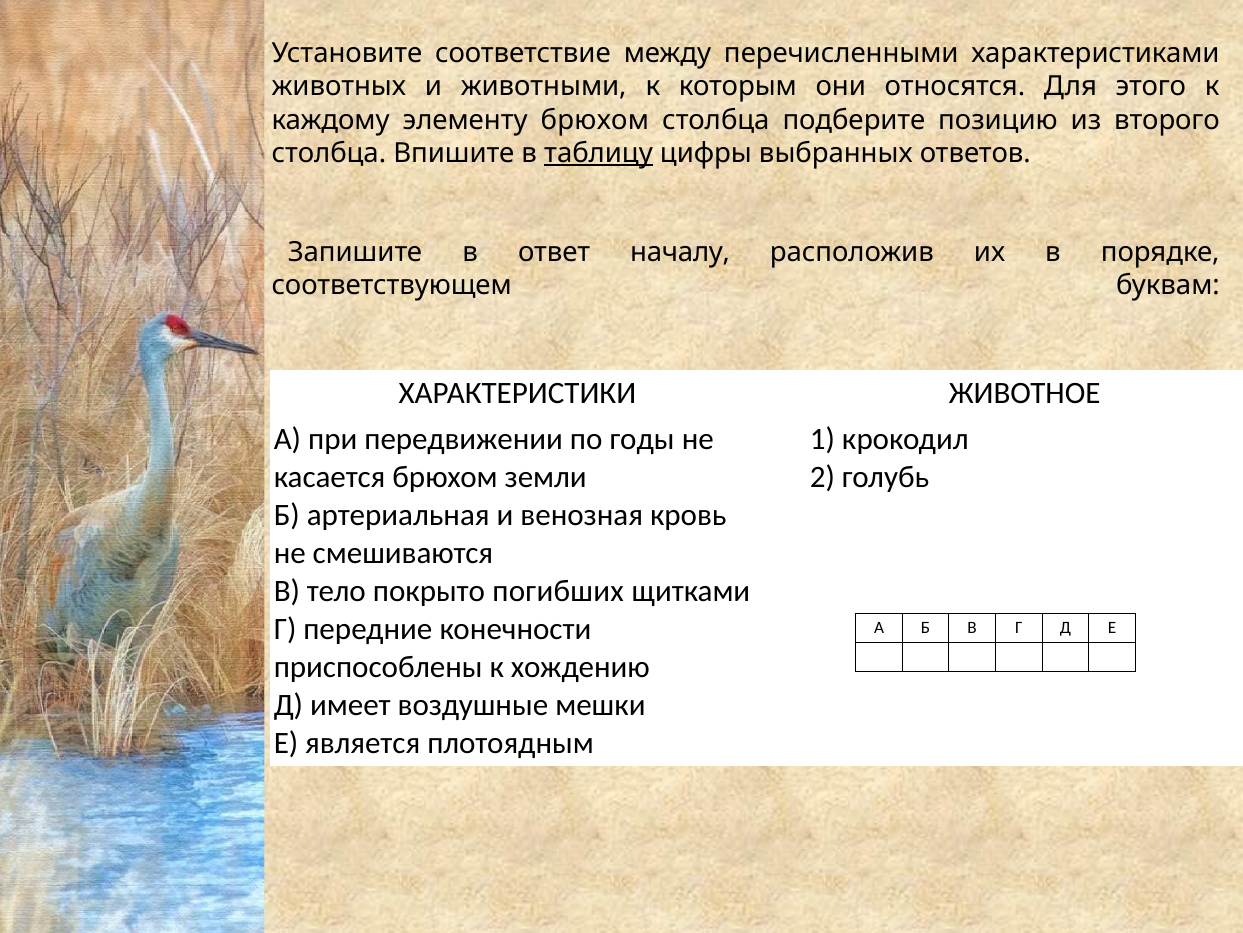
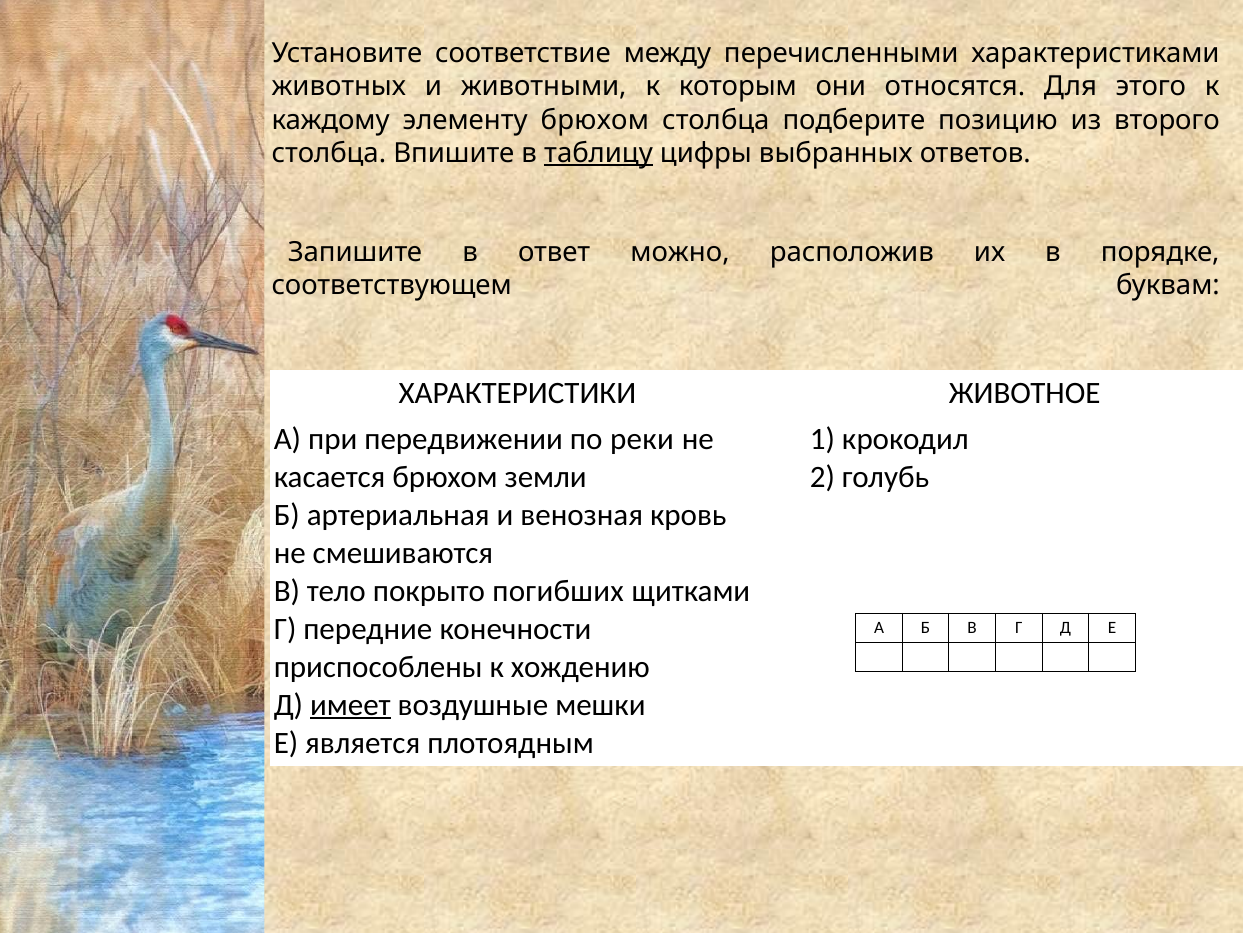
началу: началу -> можно
годы: годы -> реки
имеет underline: none -> present
